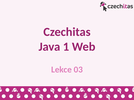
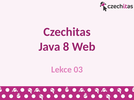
1: 1 -> 8
